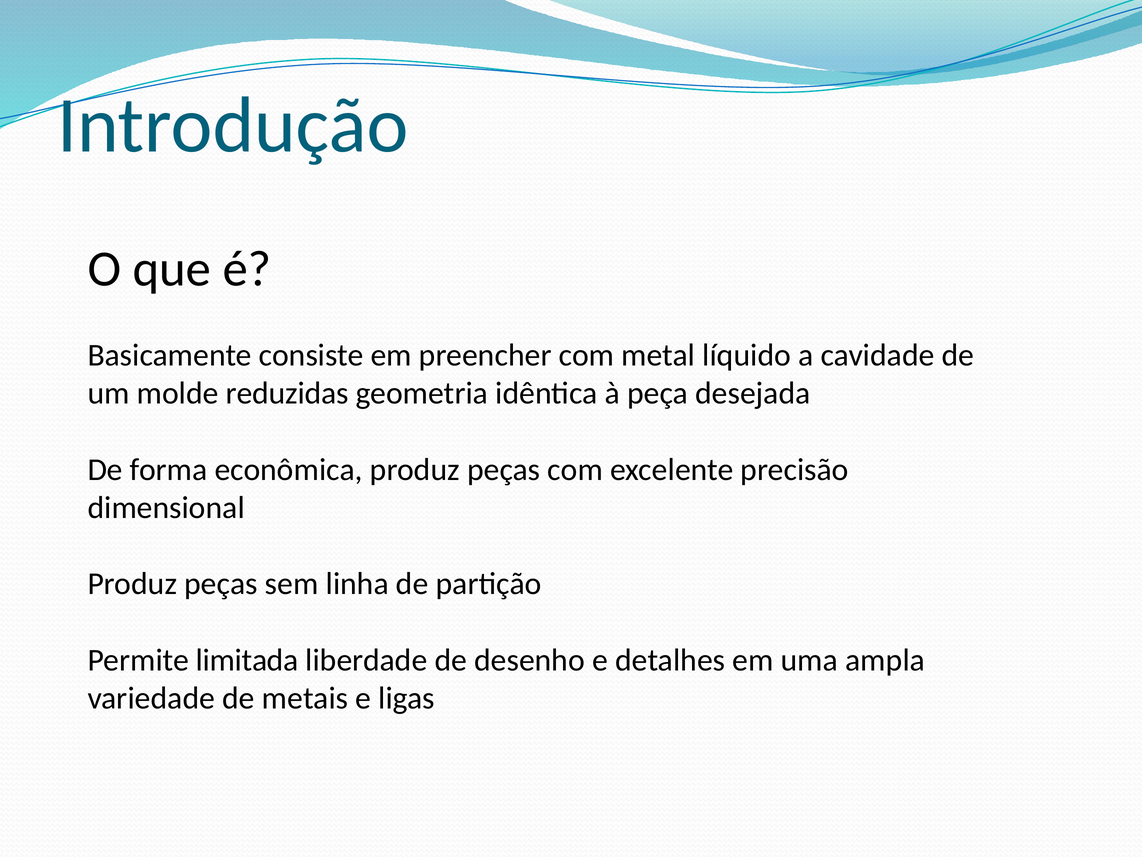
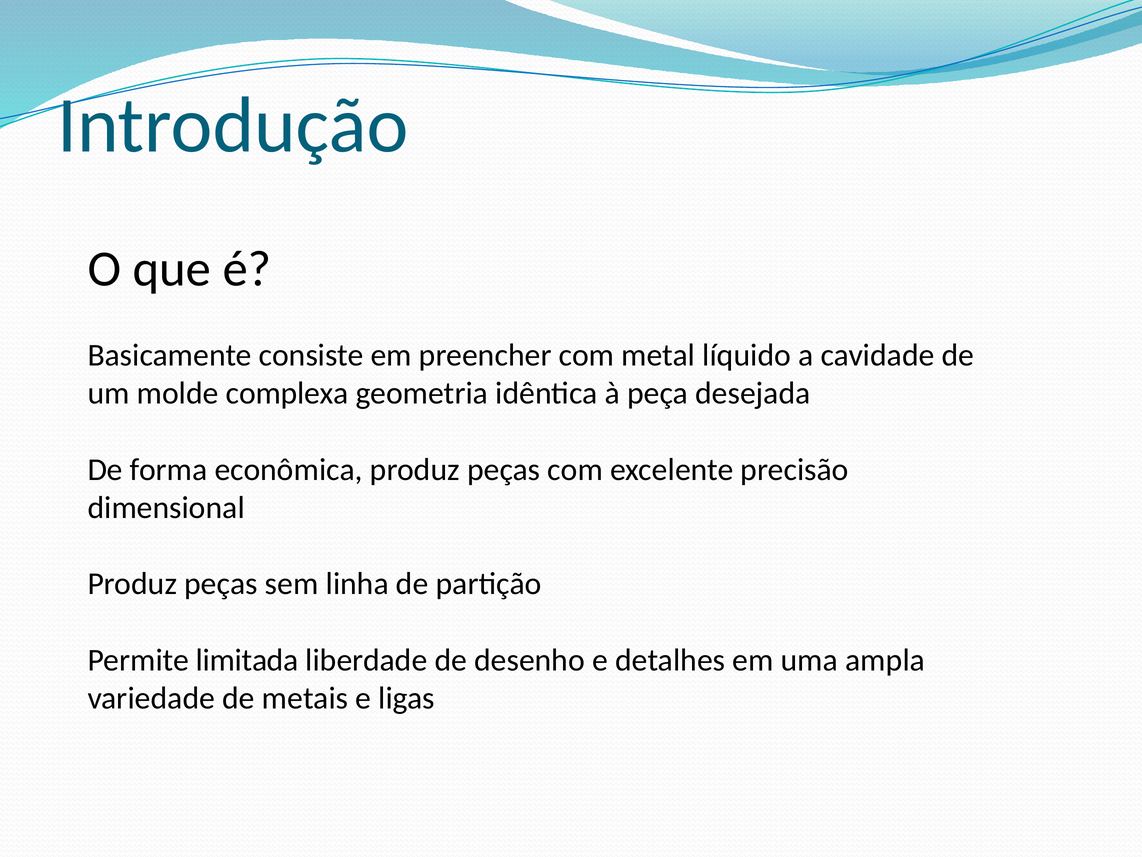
reduzidas: reduzidas -> complexa
